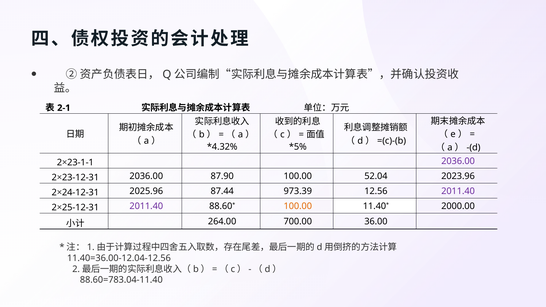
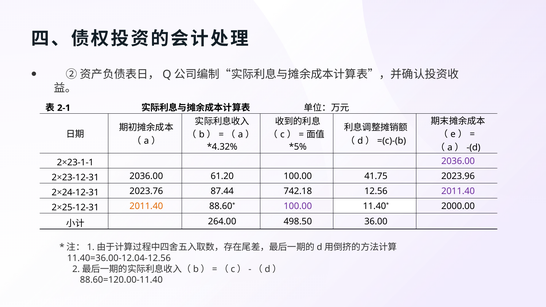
87.90: 87.90 -> 61.20
52.04: 52.04 -> 41.75
2025.96: 2025.96 -> 2023.76
973.39: 973.39 -> 742.18
2011.40 at (146, 206) colour: purple -> orange
100.00 at (298, 206) colour: orange -> purple
700.00: 700.00 -> 498.50
88.60=783.04-11.40: 88.60=783.04-11.40 -> 88.60=120.00-11.40
